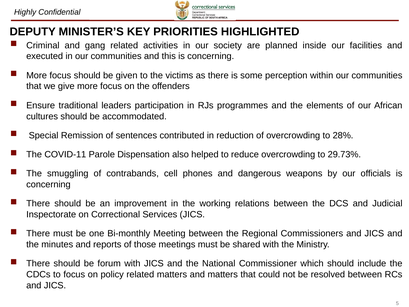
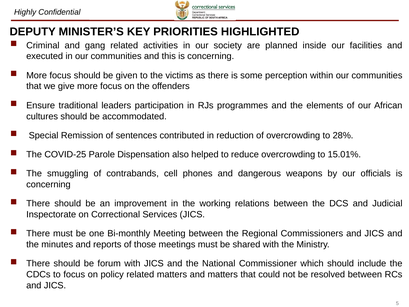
COVID-11: COVID-11 -> COVID-25
29.73%: 29.73% -> 15.01%
